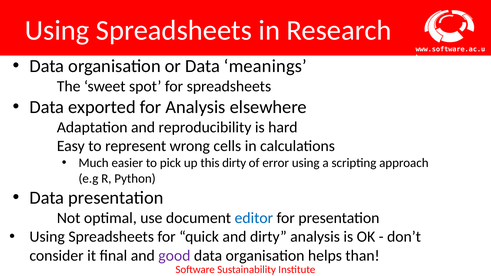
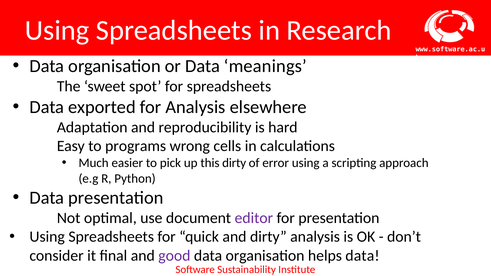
represent: represent -> programs
editor colour: blue -> purple
helps than: than -> data
